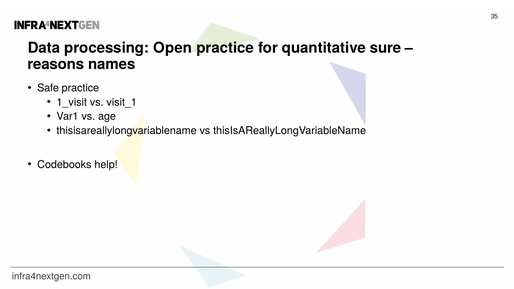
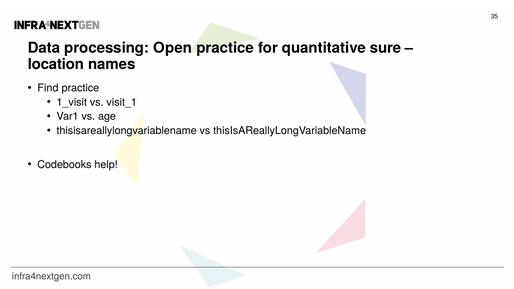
reasons: reasons -> location
Safe: Safe -> Find
